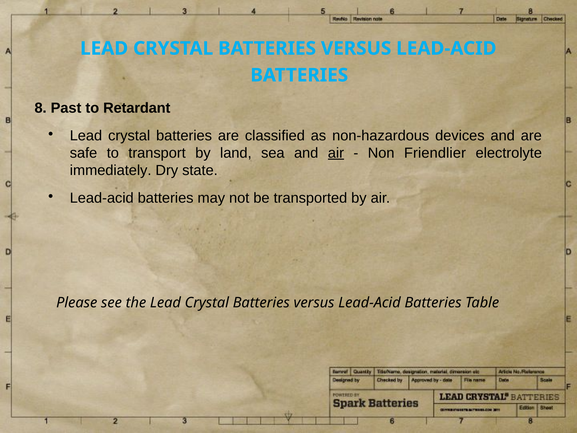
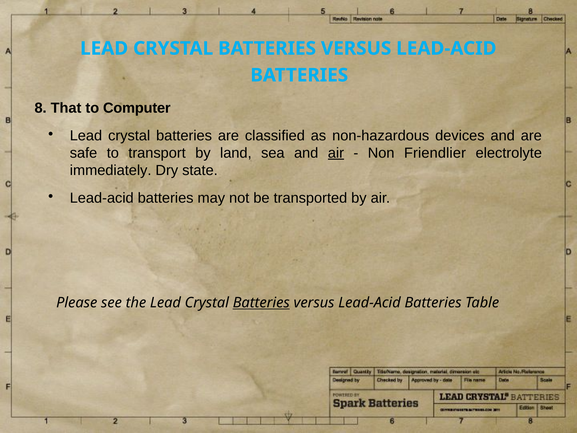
Past: Past -> That
Retardant: Retardant -> Computer
Batteries at (261, 303) underline: none -> present
